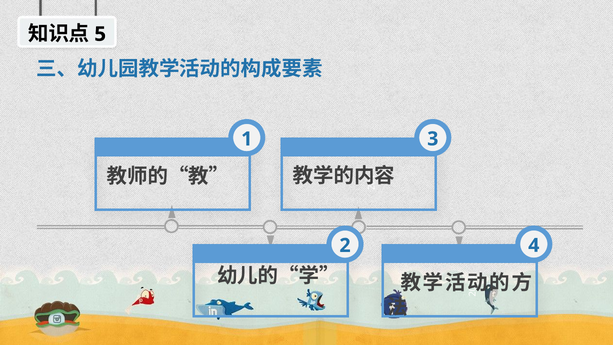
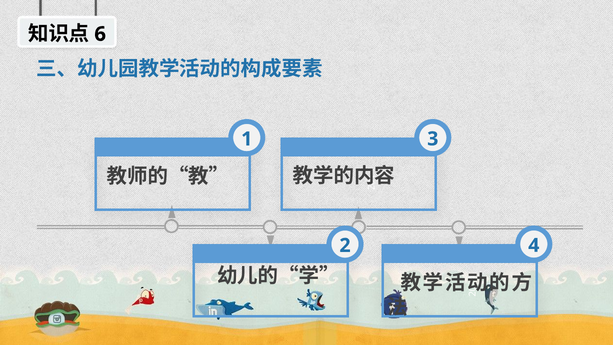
5: 5 -> 6
